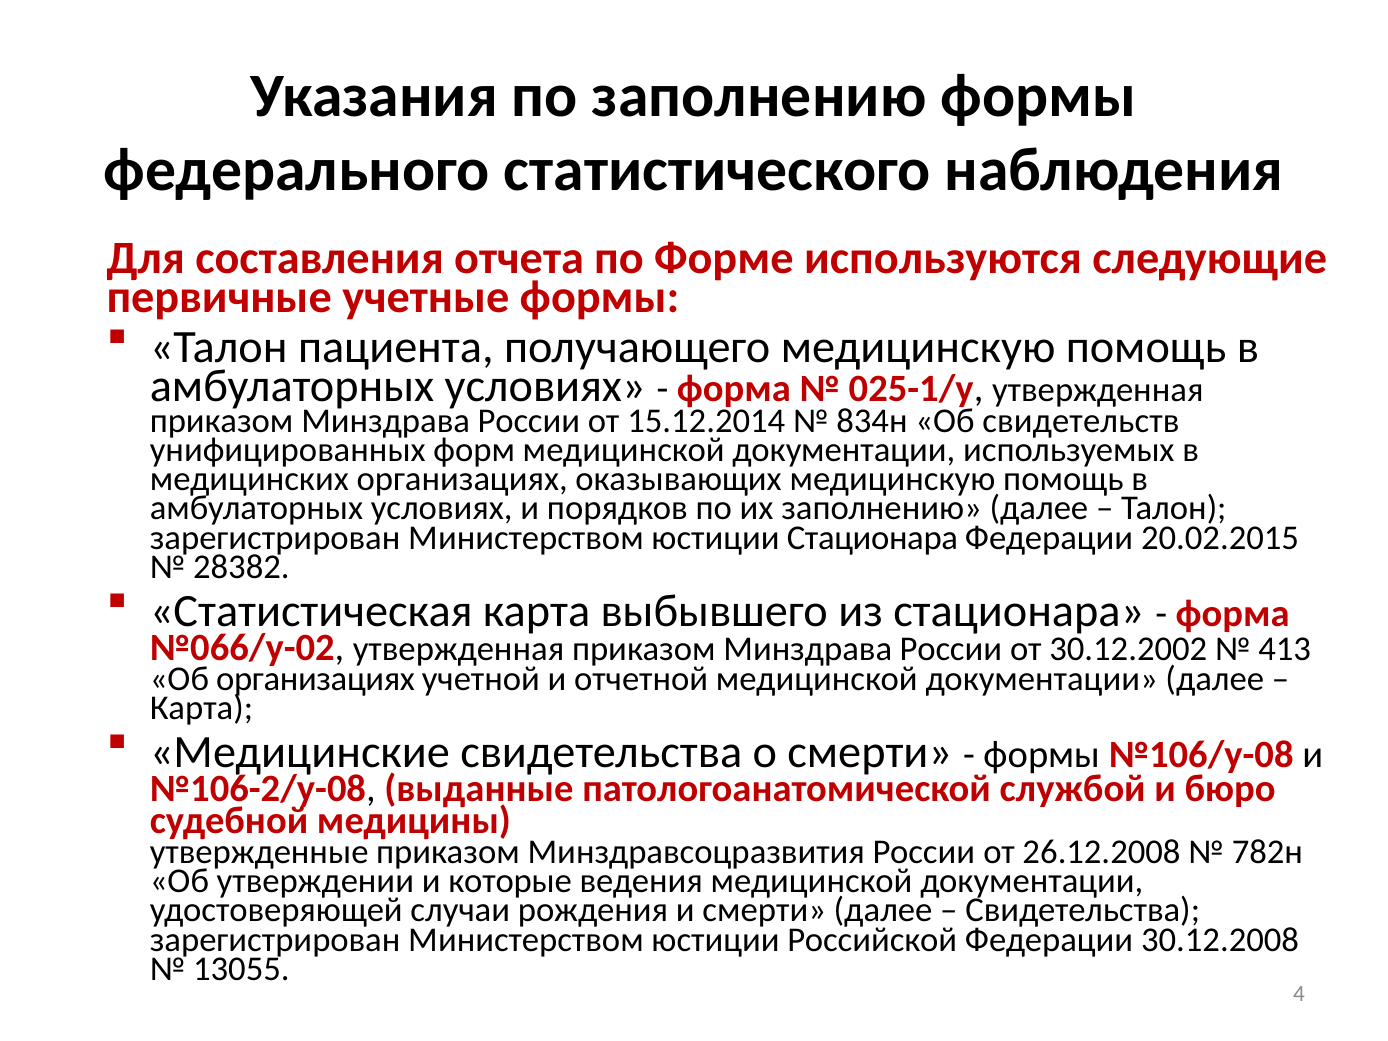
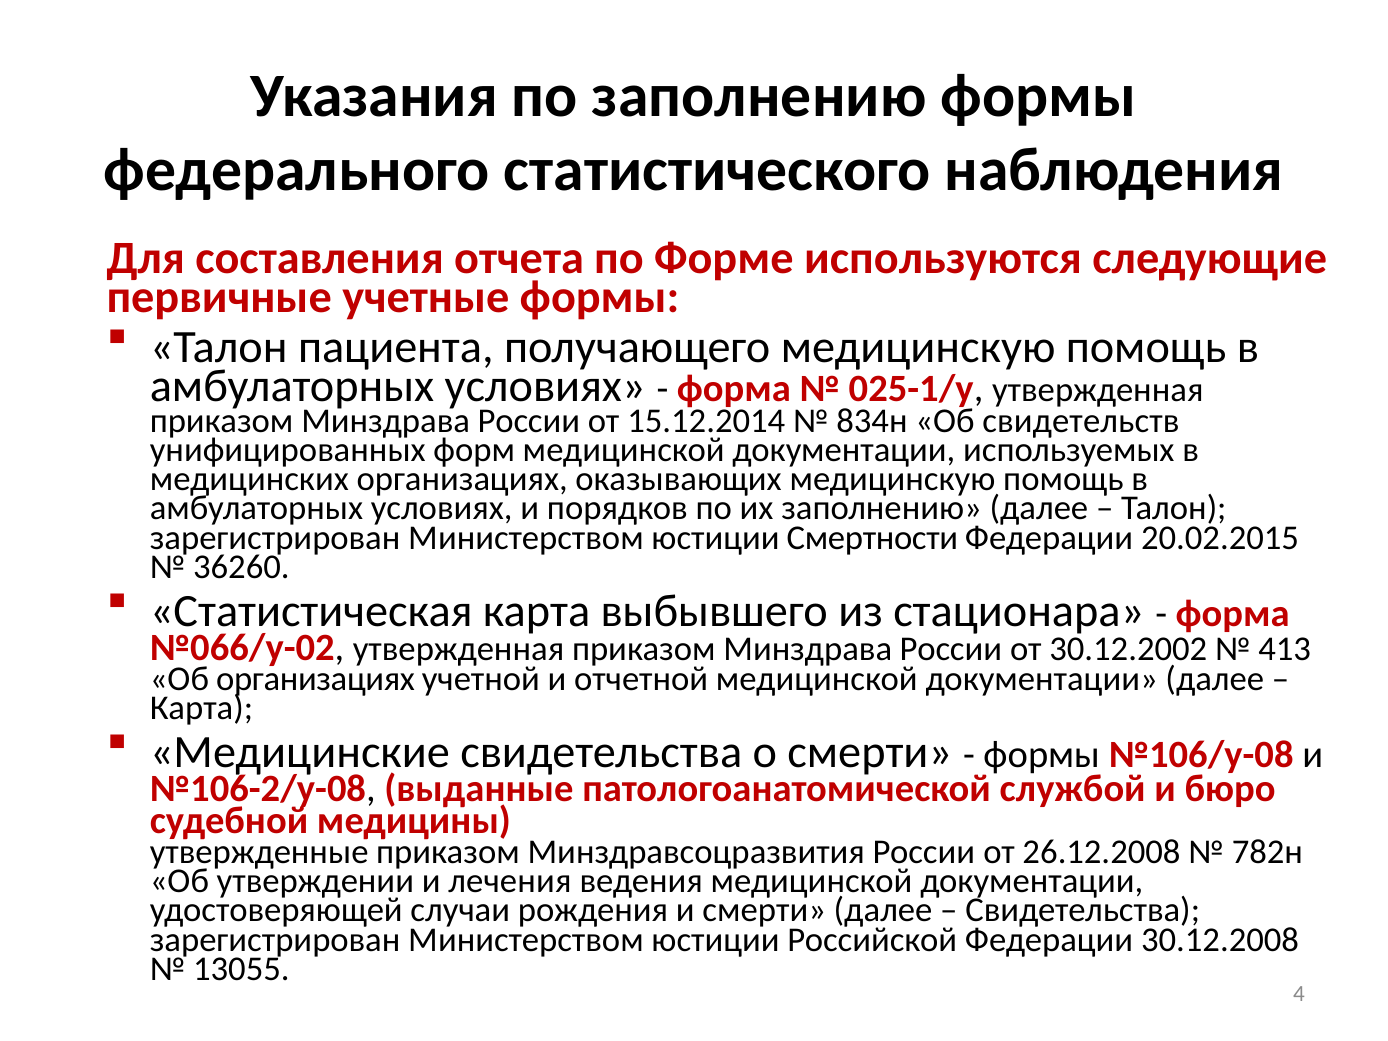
юстиции Стационара: Стационара -> Смертности
28382: 28382 -> 36260
которые: которые -> лечения
